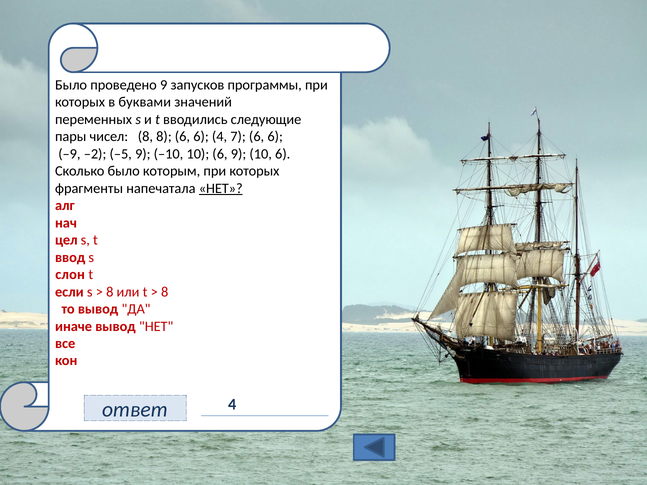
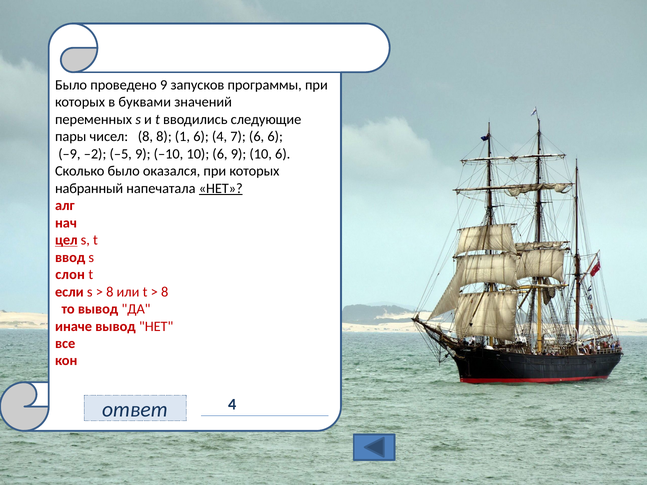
8 6: 6 -> 1
которым: которым -> оказался
фрагменты: фрагменты -> набранный
цел underline: none -> present
